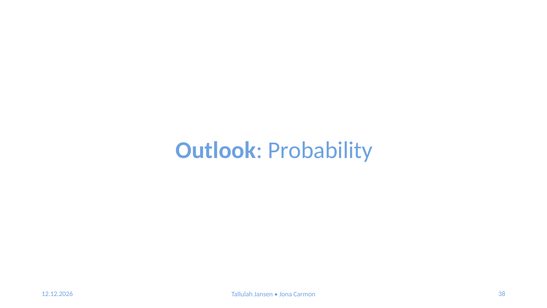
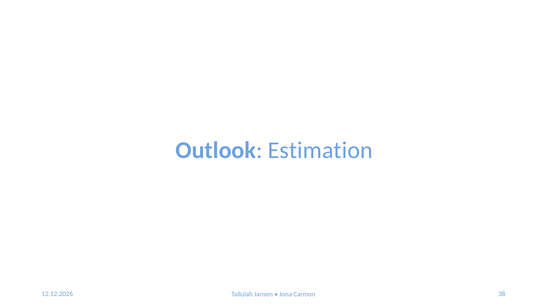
Probability: Probability -> Estimation
